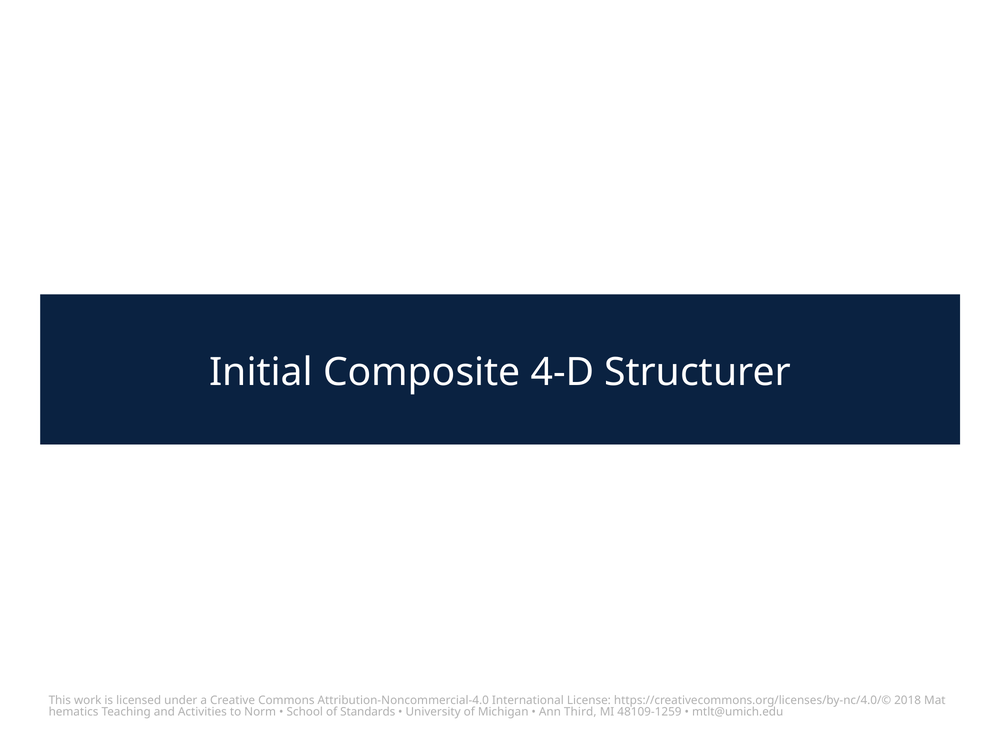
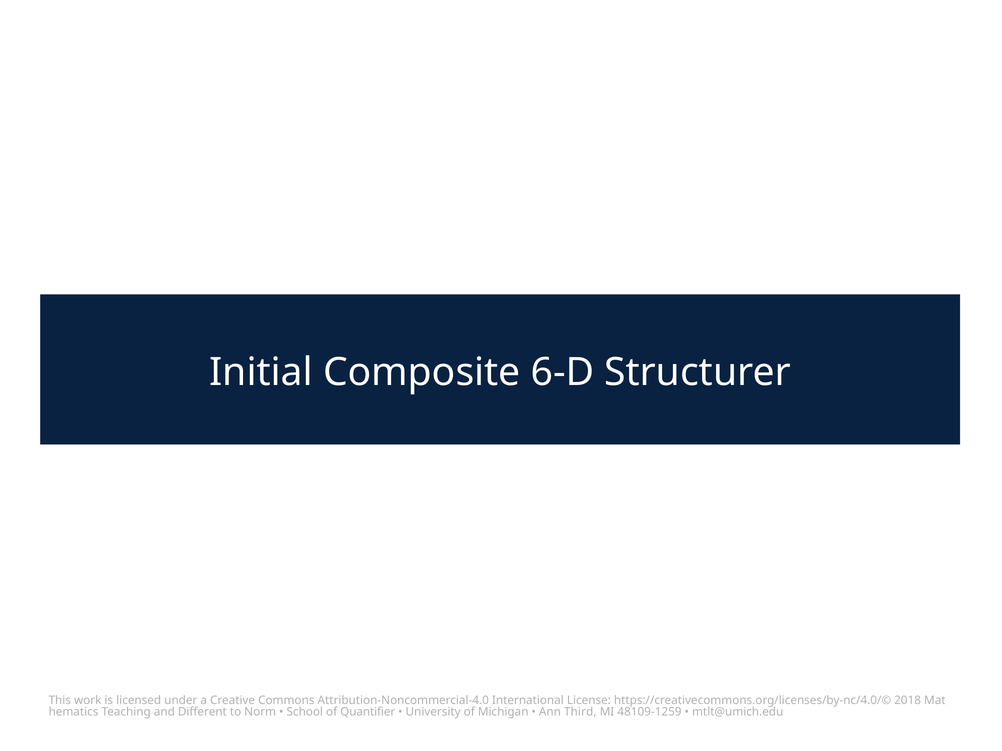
4-D: 4-D -> 6-D
Activities: Activities -> Diﬀerent
Standards: Standards -> Quantifier
